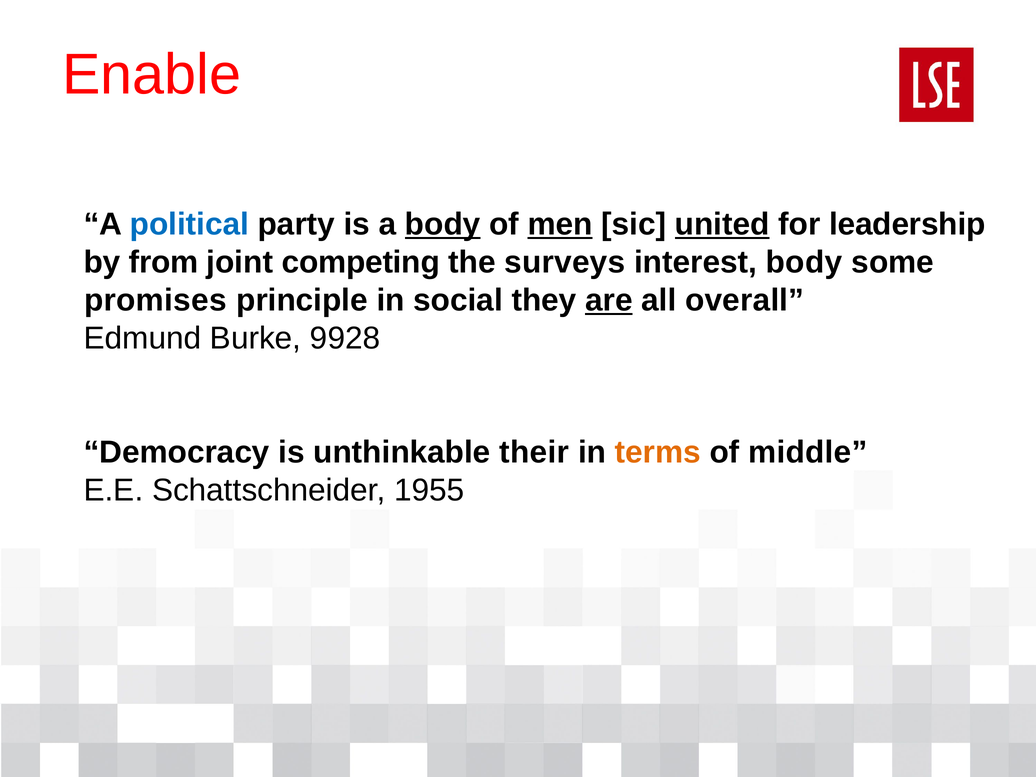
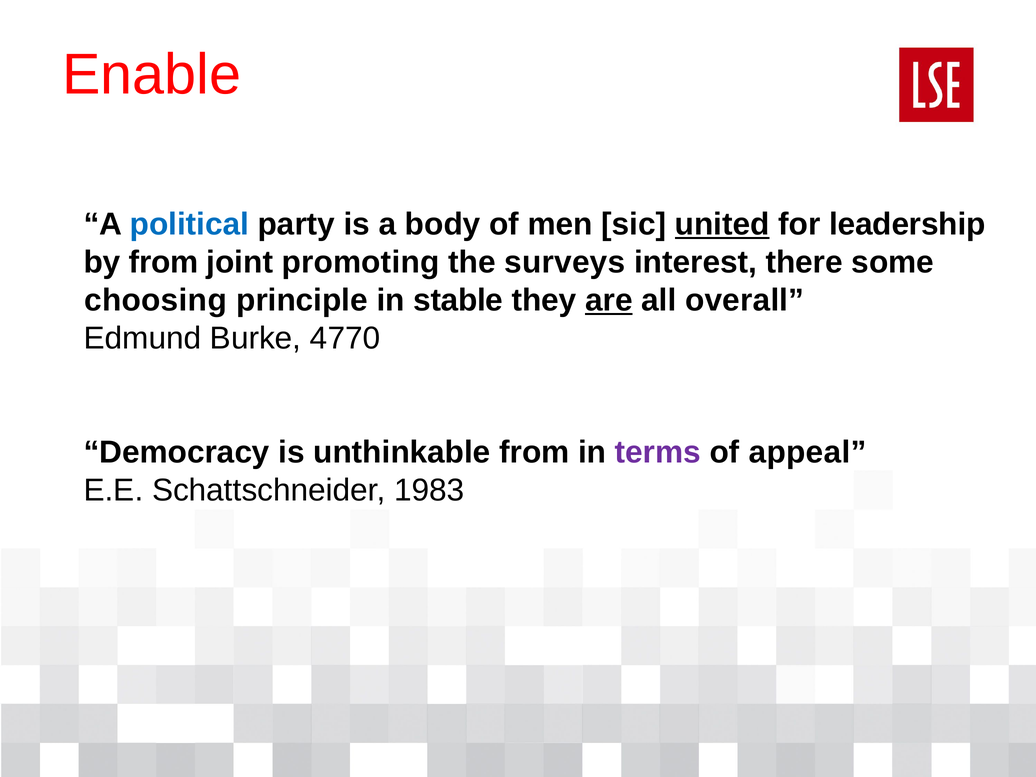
body at (443, 224) underline: present -> none
men underline: present -> none
competing: competing -> promoting
interest body: body -> there
promises: promises -> choosing
social: social -> stable
9928: 9928 -> 4770
unthinkable their: their -> from
terms colour: orange -> purple
middle: middle -> appeal
1955: 1955 -> 1983
